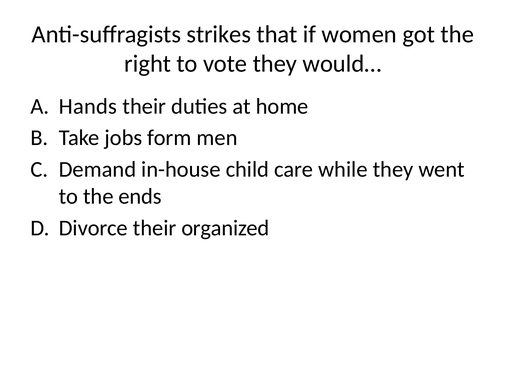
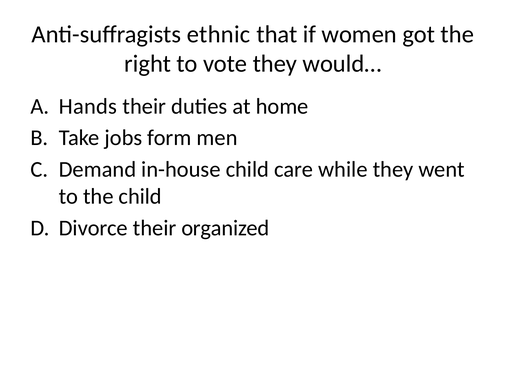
strikes: strikes -> ethnic
the ends: ends -> child
